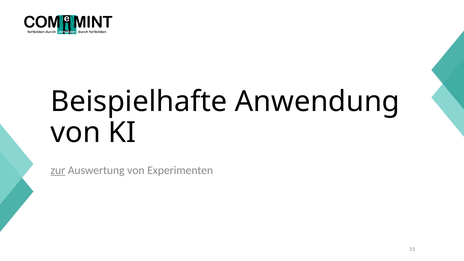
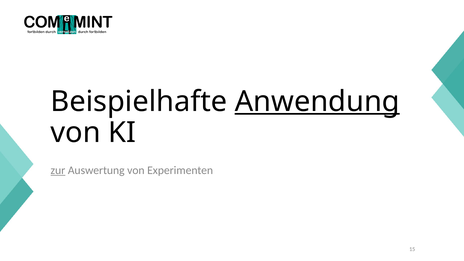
Anwendung underline: none -> present
